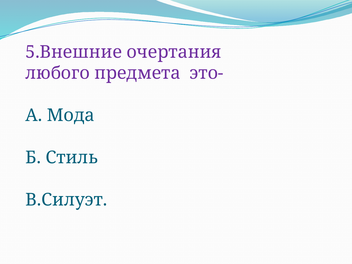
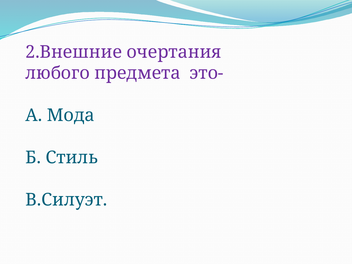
5.Внешние: 5.Внешние -> 2.Внешние
